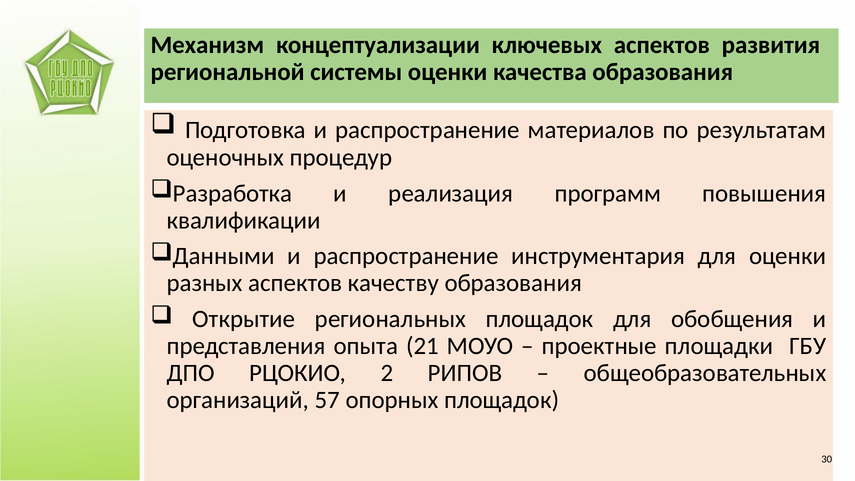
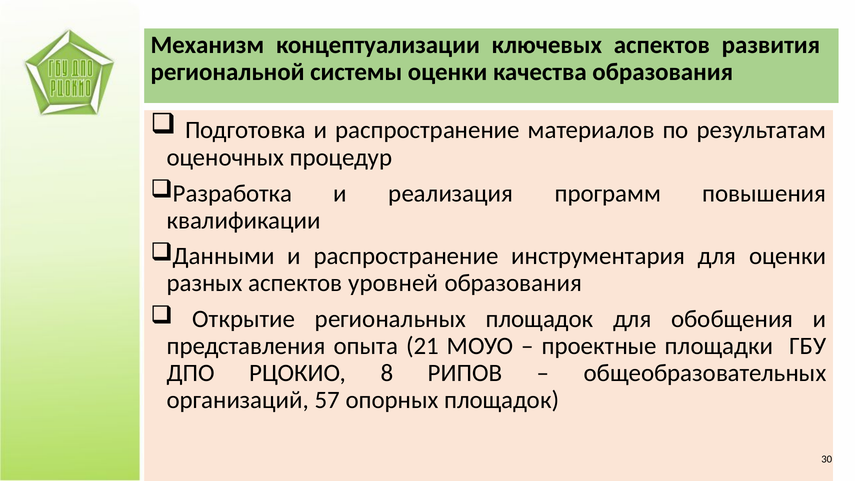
качеству: качеству -> уровней
2: 2 -> 8
